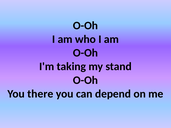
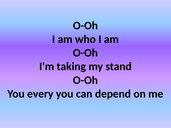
there: there -> every
